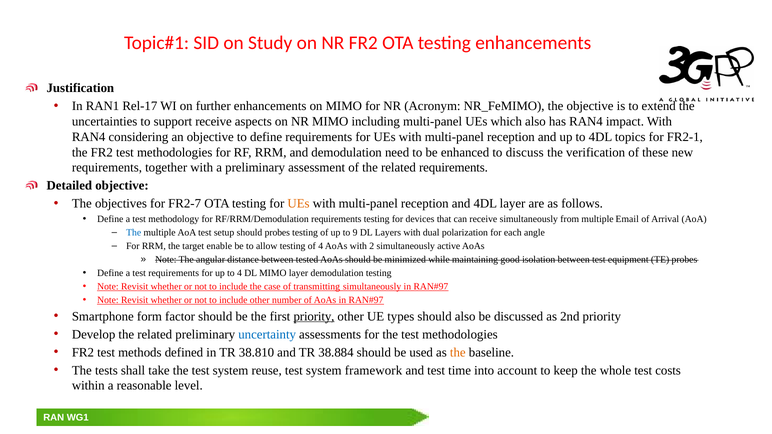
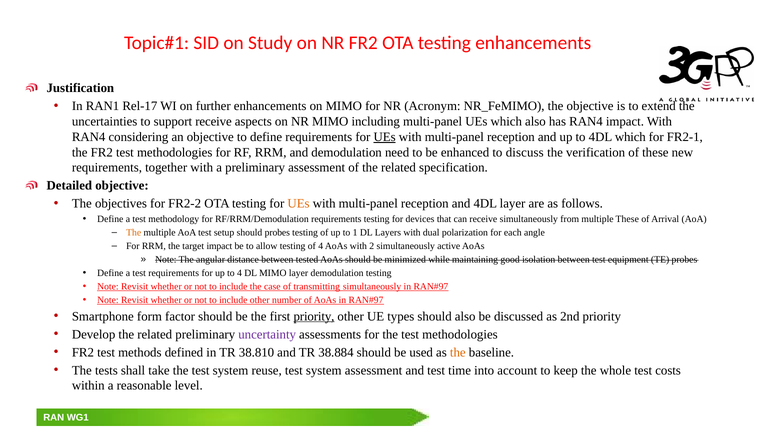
UEs at (385, 137) underline: none -> present
4DL topics: topics -> which
related requirements: requirements -> specification
FR2-7: FR2-7 -> FR2-2
multiple Email: Email -> These
The at (134, 233) colour: blue -> orange
9: 9 -> 1
target enable: enable -> impact
uncertainty colour: blue -> purple
system framework: framework -> assessment
